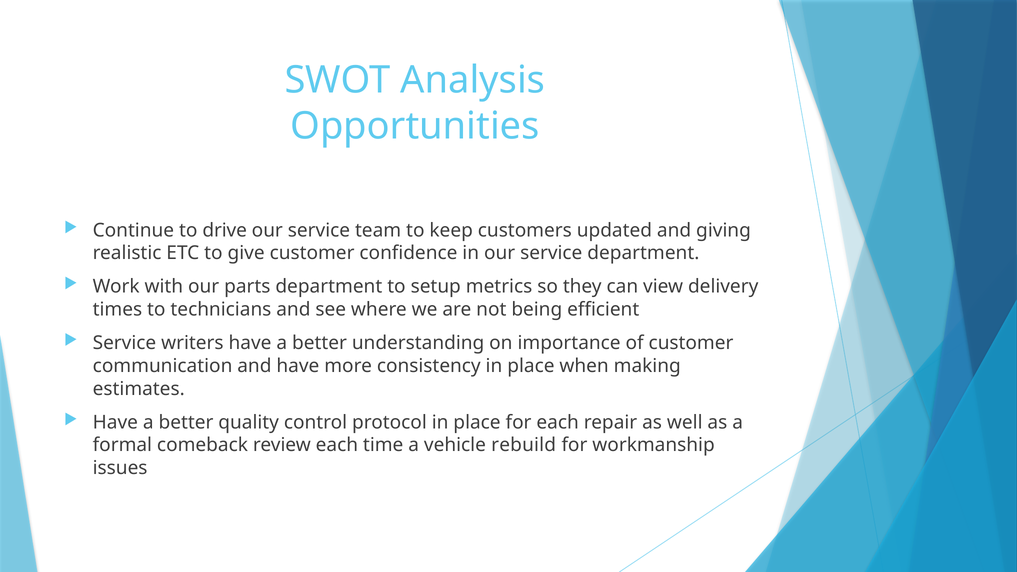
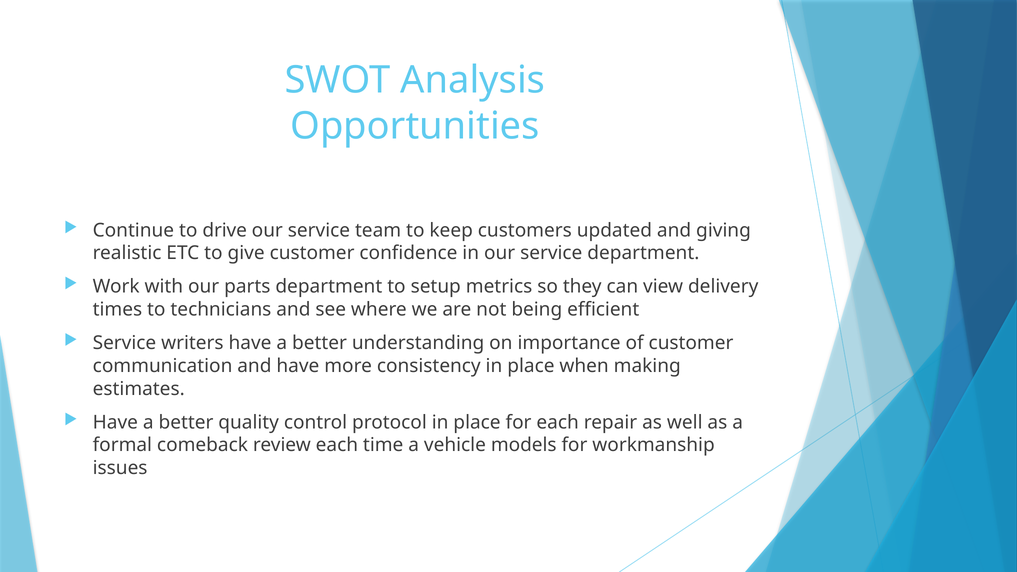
rebuild: rebuild -> models
